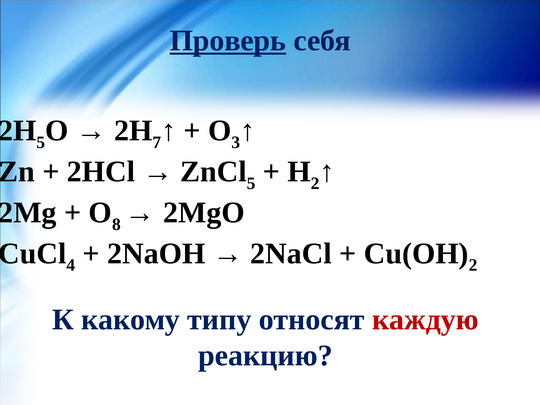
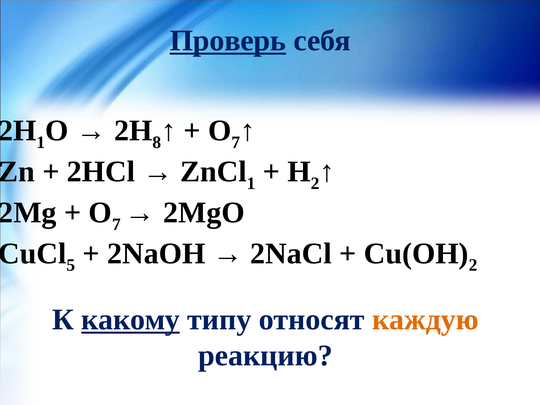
5 at (41, 142): 5 -> 1
7: 7 -> 8
3 at (236, 142): 3 -> 7
5 at (251, 183): 5 -> 1
8 at (116, 224): 8 -> 7
4 at (71, 265): 4 -> 5
какому underline: none -> present
каждую colour: red -> orange
